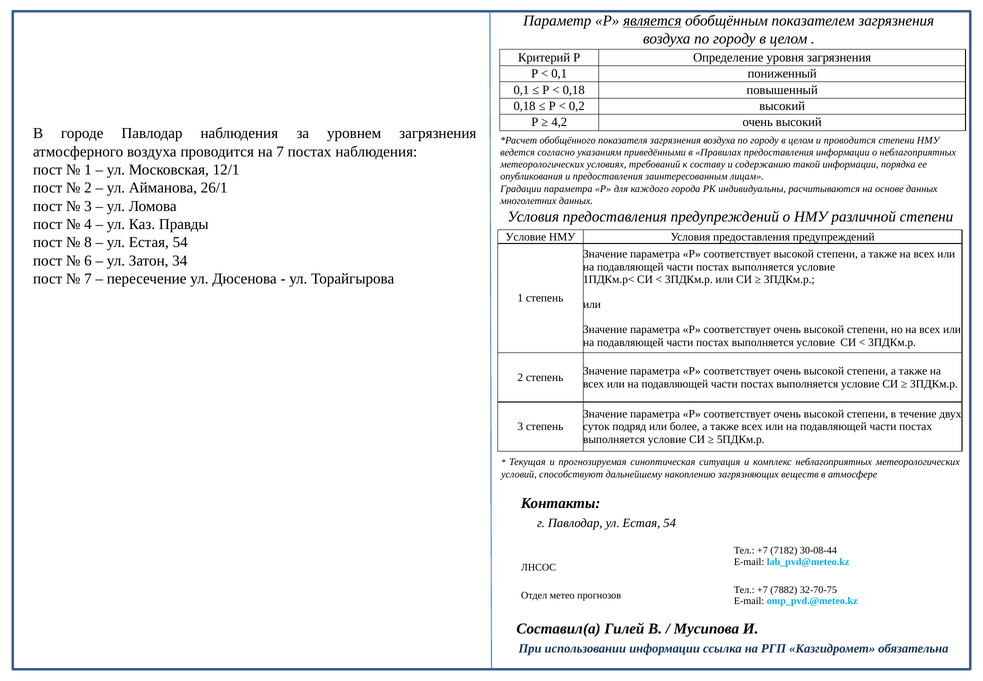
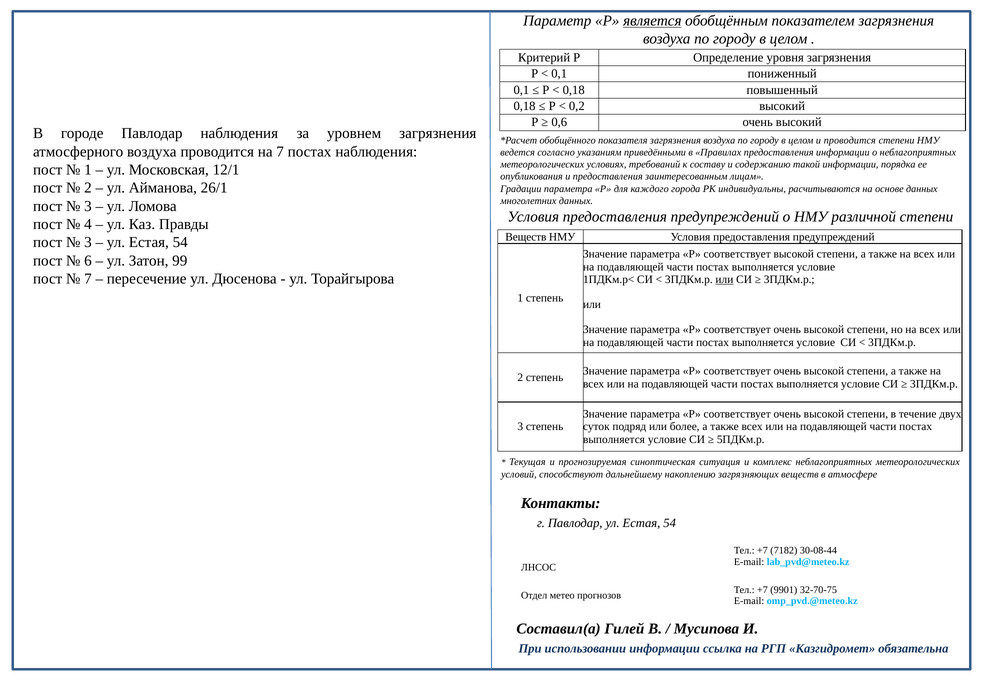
4,2: 4,2 -> 0,6
Условие at (526, 237): Условие -> Веществ
8 at (88, 242): 8 -> 3
34: 34 -> 99
или at (724, 279) underline: none -> present
7882: 7882 -> 9901
